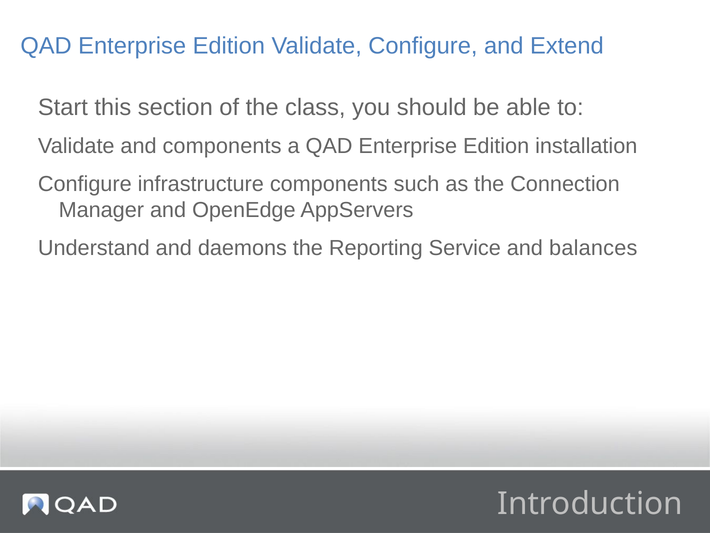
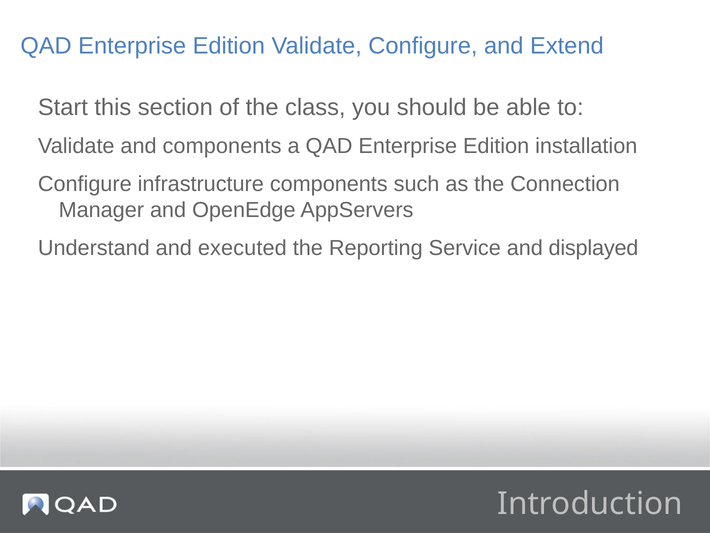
daemons: daemons -> executed
balances: balances -> displayed
